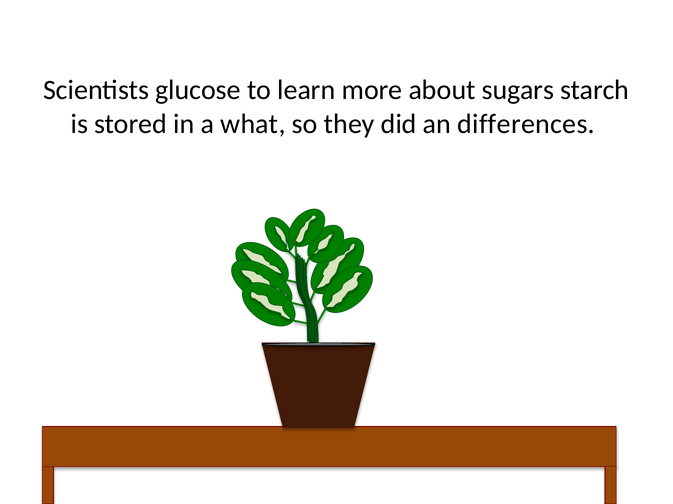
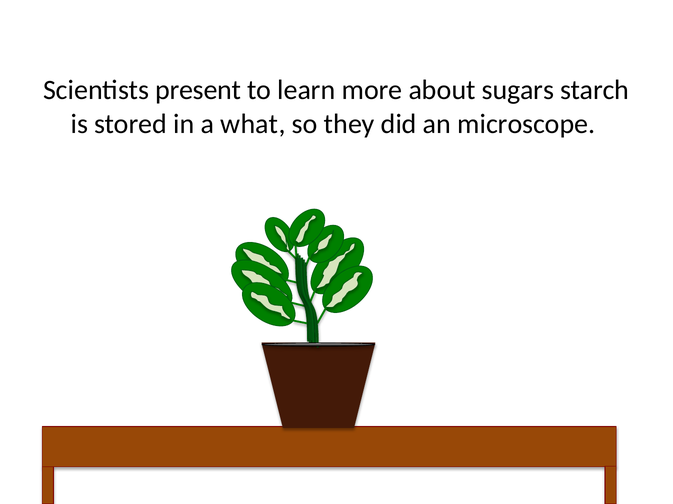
glucose: glucose -> present
differences: differences -> microscope
